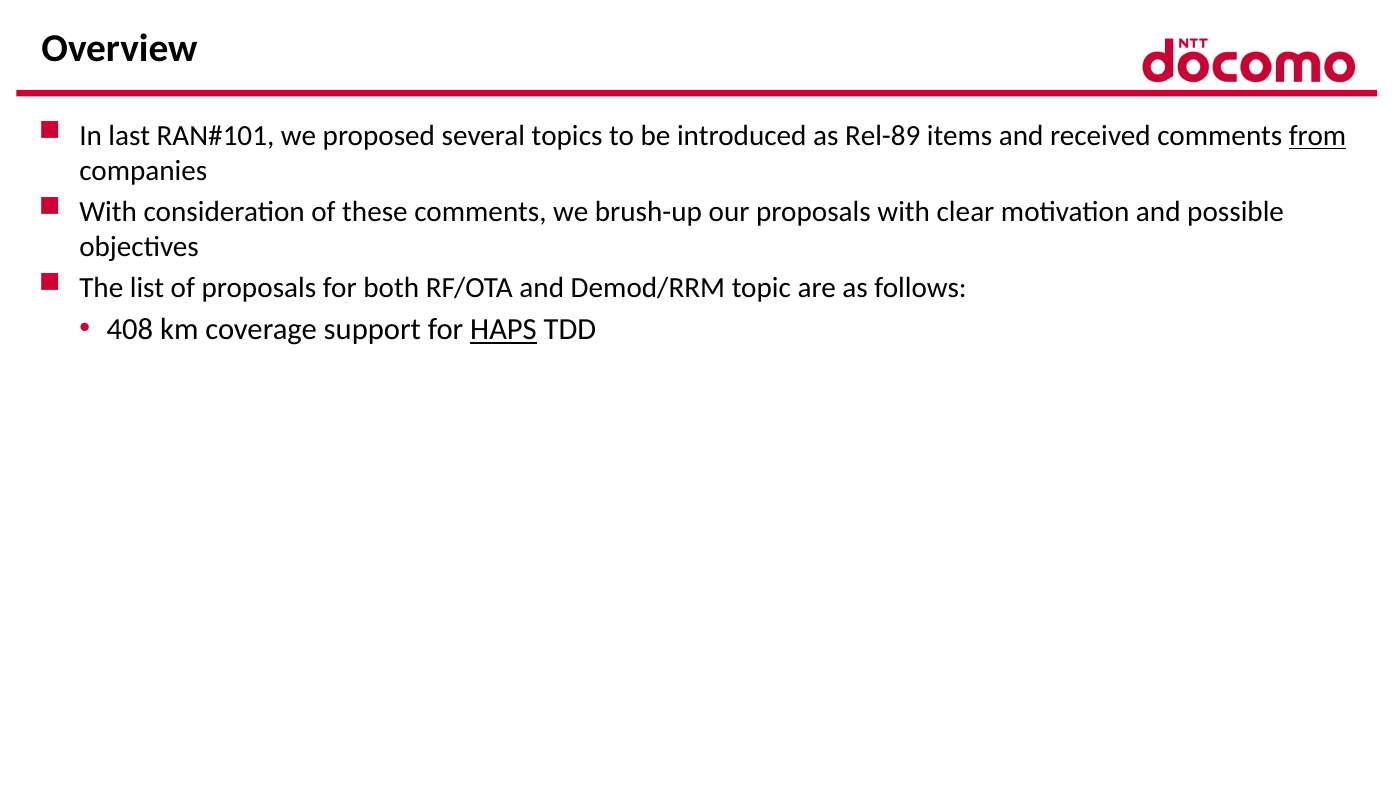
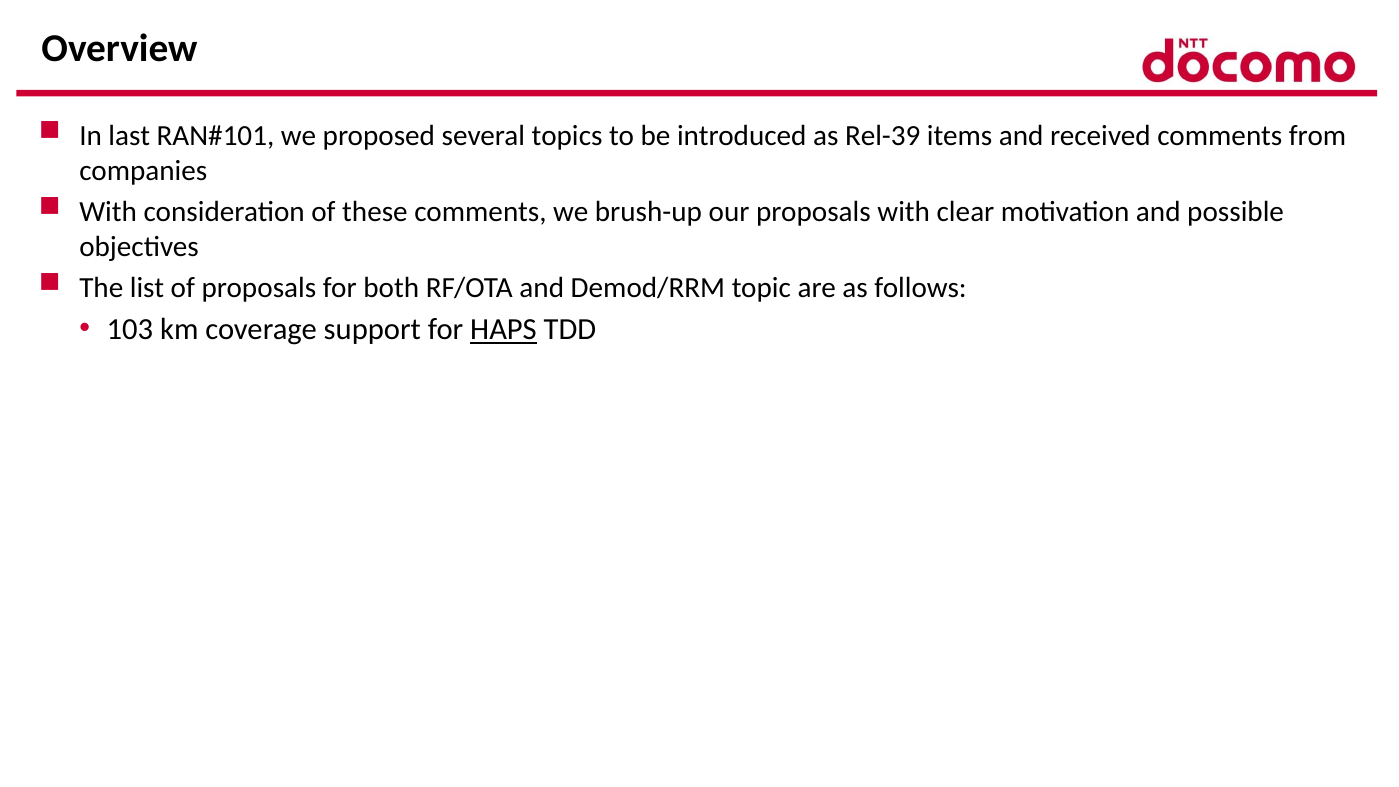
Rel-89: Rel-89 -> Rel-39
from underline: present -> none
408: 408 -> 103
